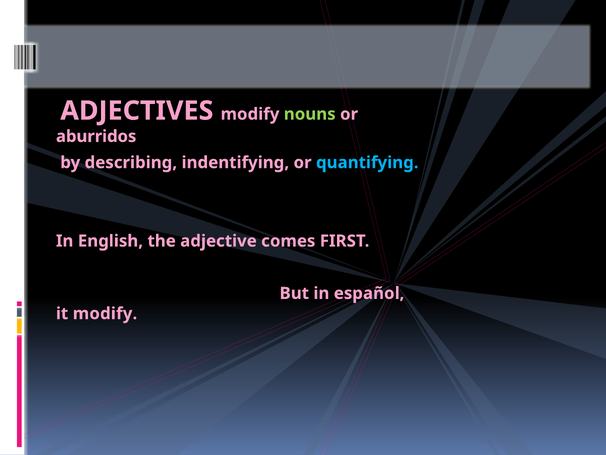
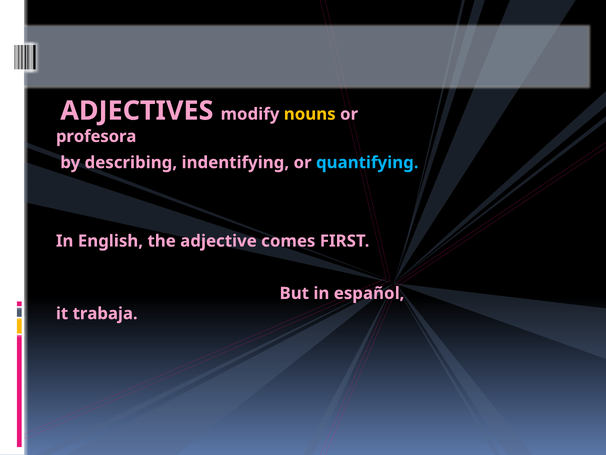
nouns colour: light green -> yellow
aburridos: aburridos -> profesora
it modify: modify -> trabaja
